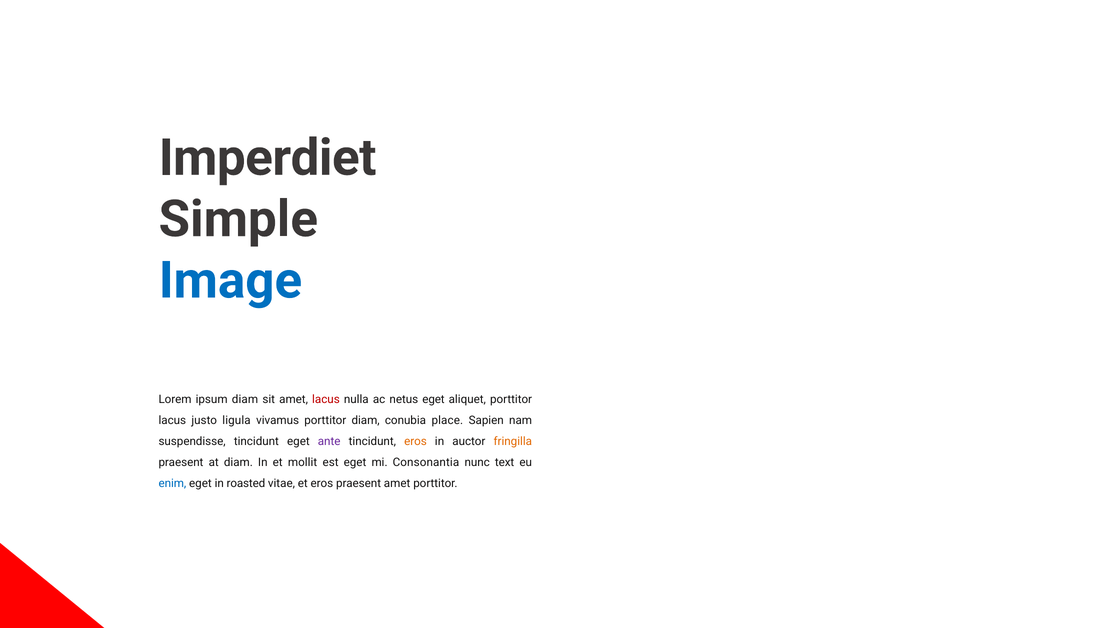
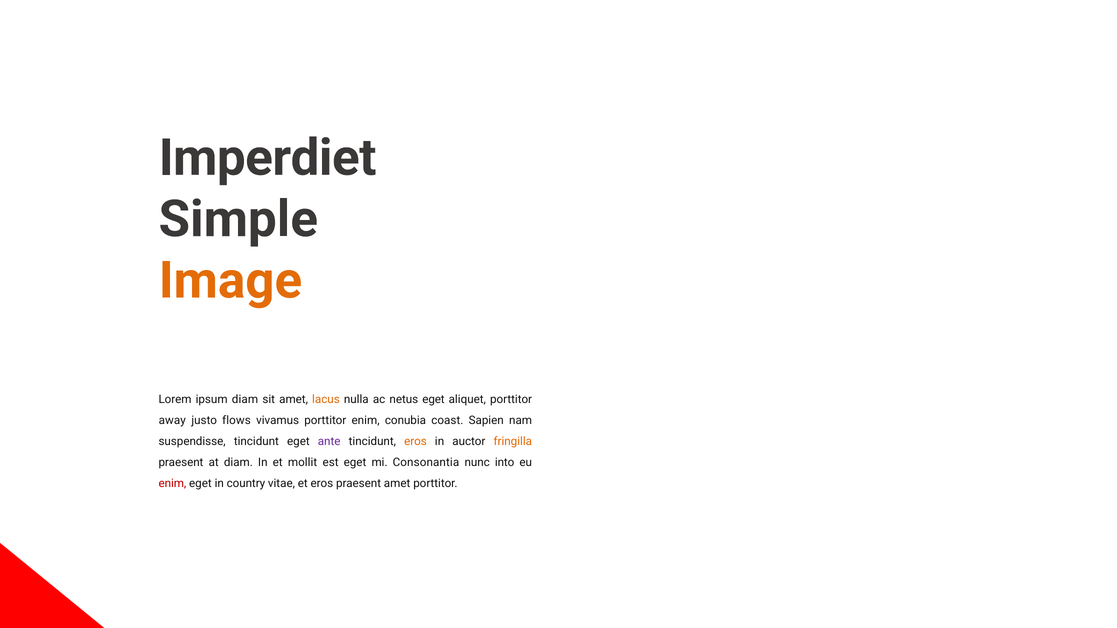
Image colour: blue -> orange
lacus at (326, 400) colour: red -> orange
lacus at (172, 421): lacus -> away
ligula: ligula -> flows
porttitor diam: diam -> enim
place: place -> coast
text: text -> into
enim at (172, 483) colour: blue -> red
roasted: roasted -> country
